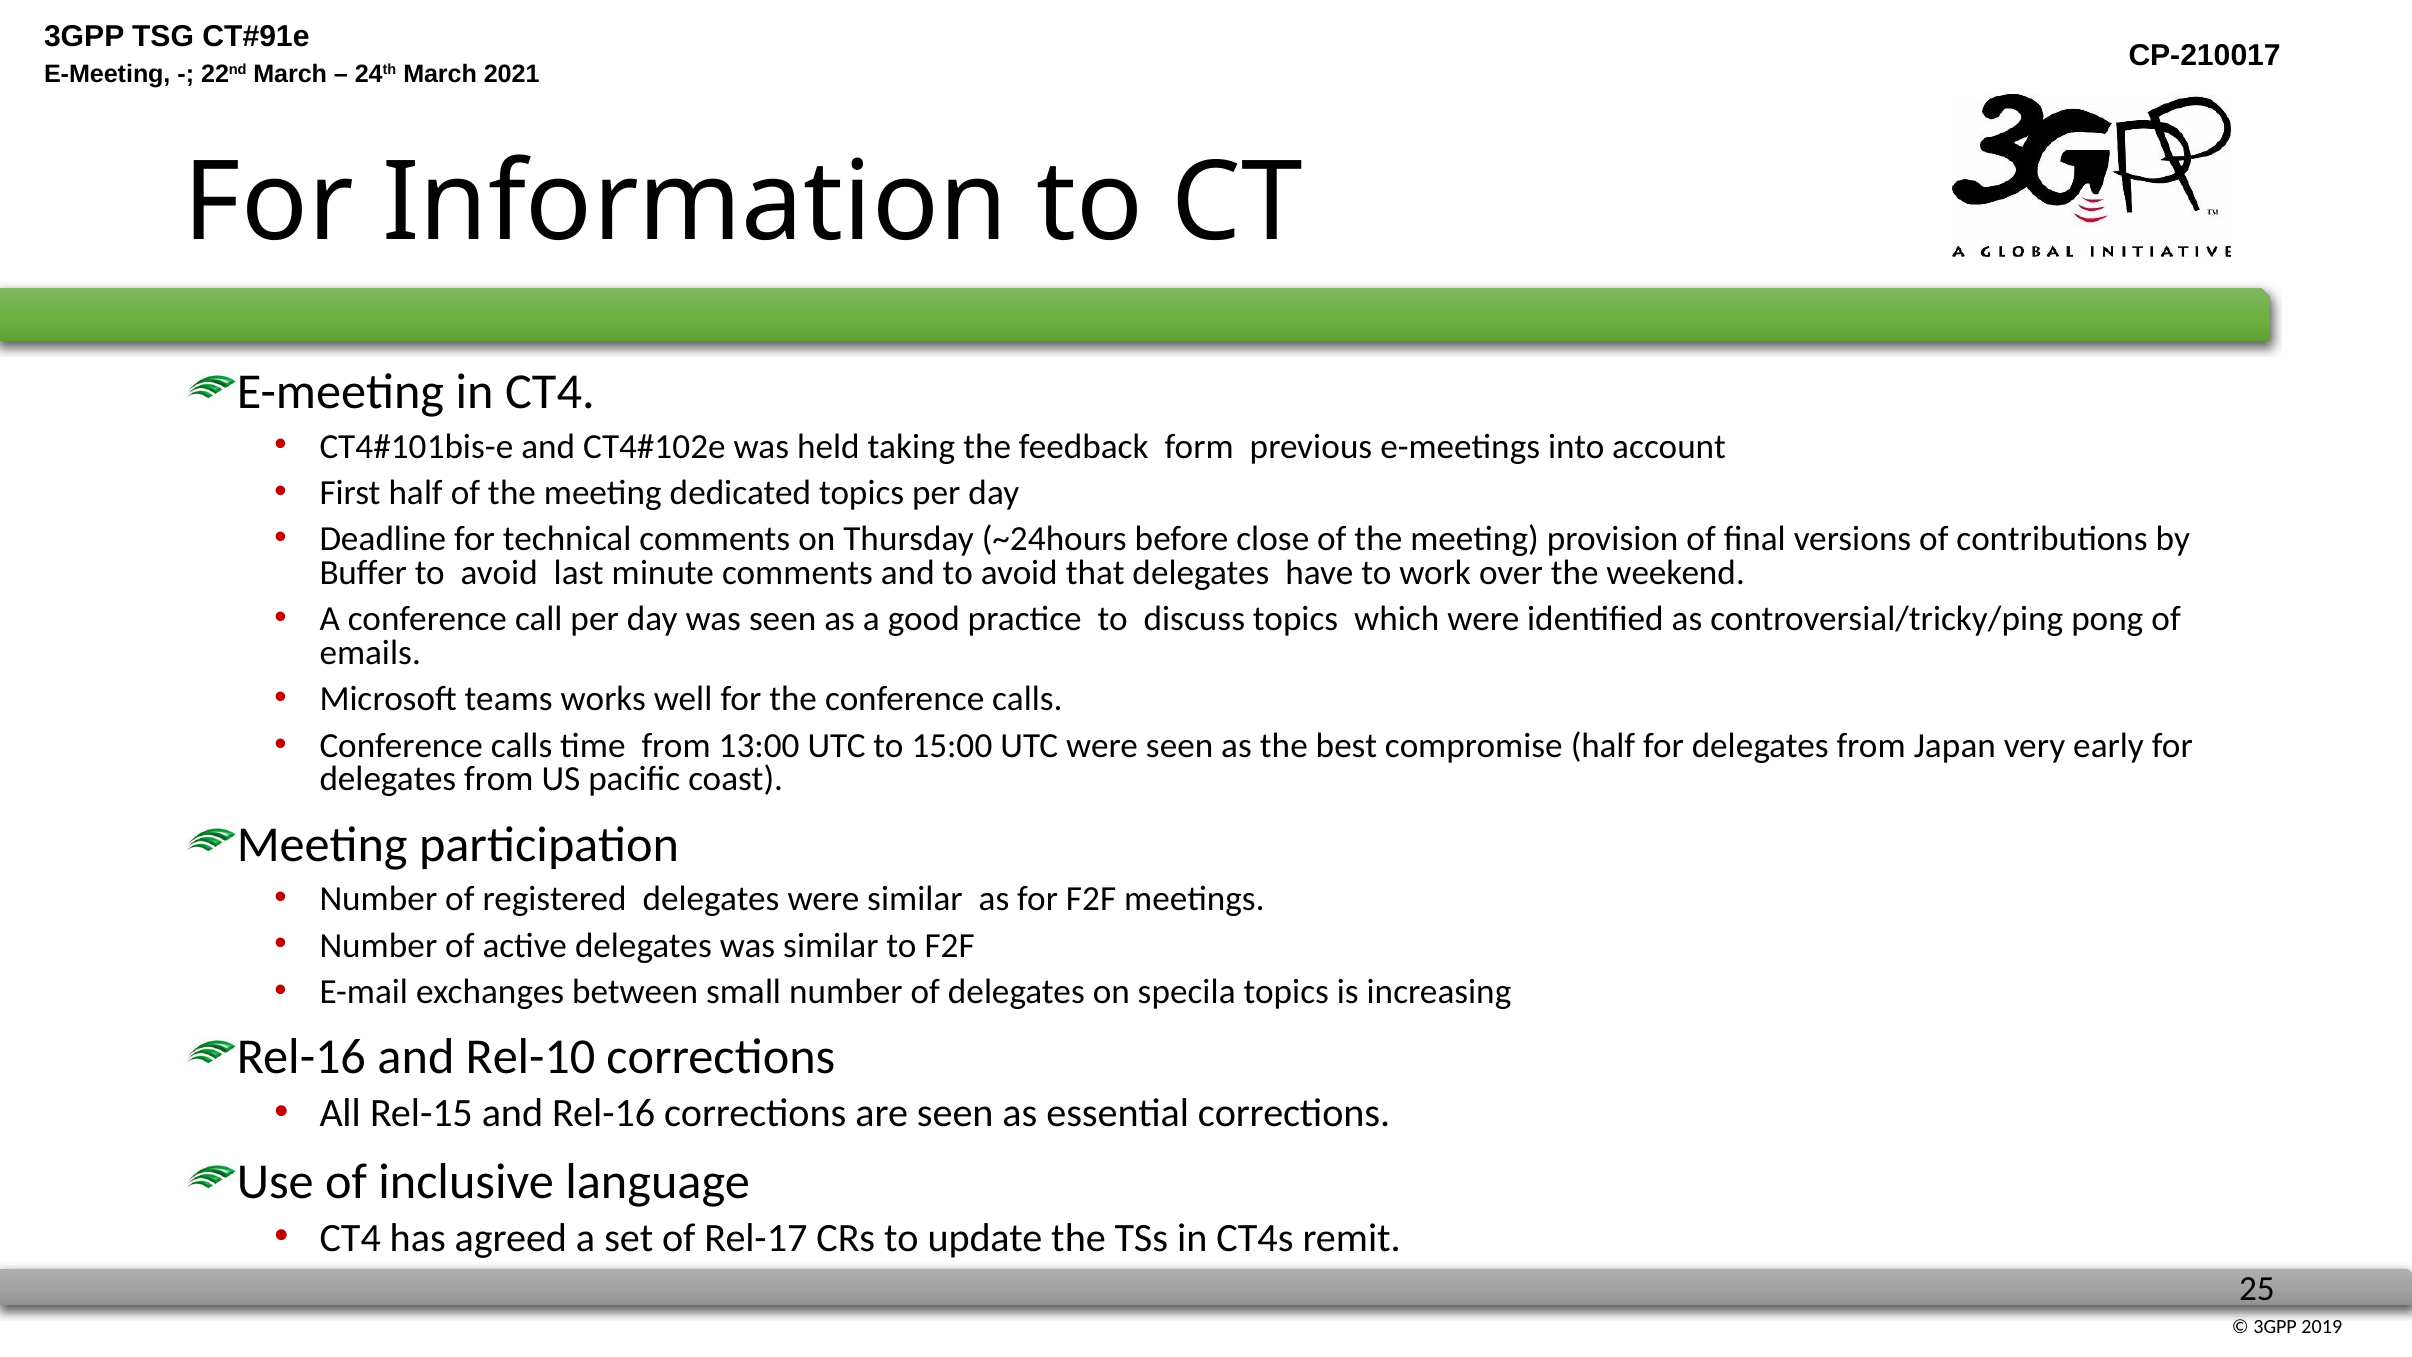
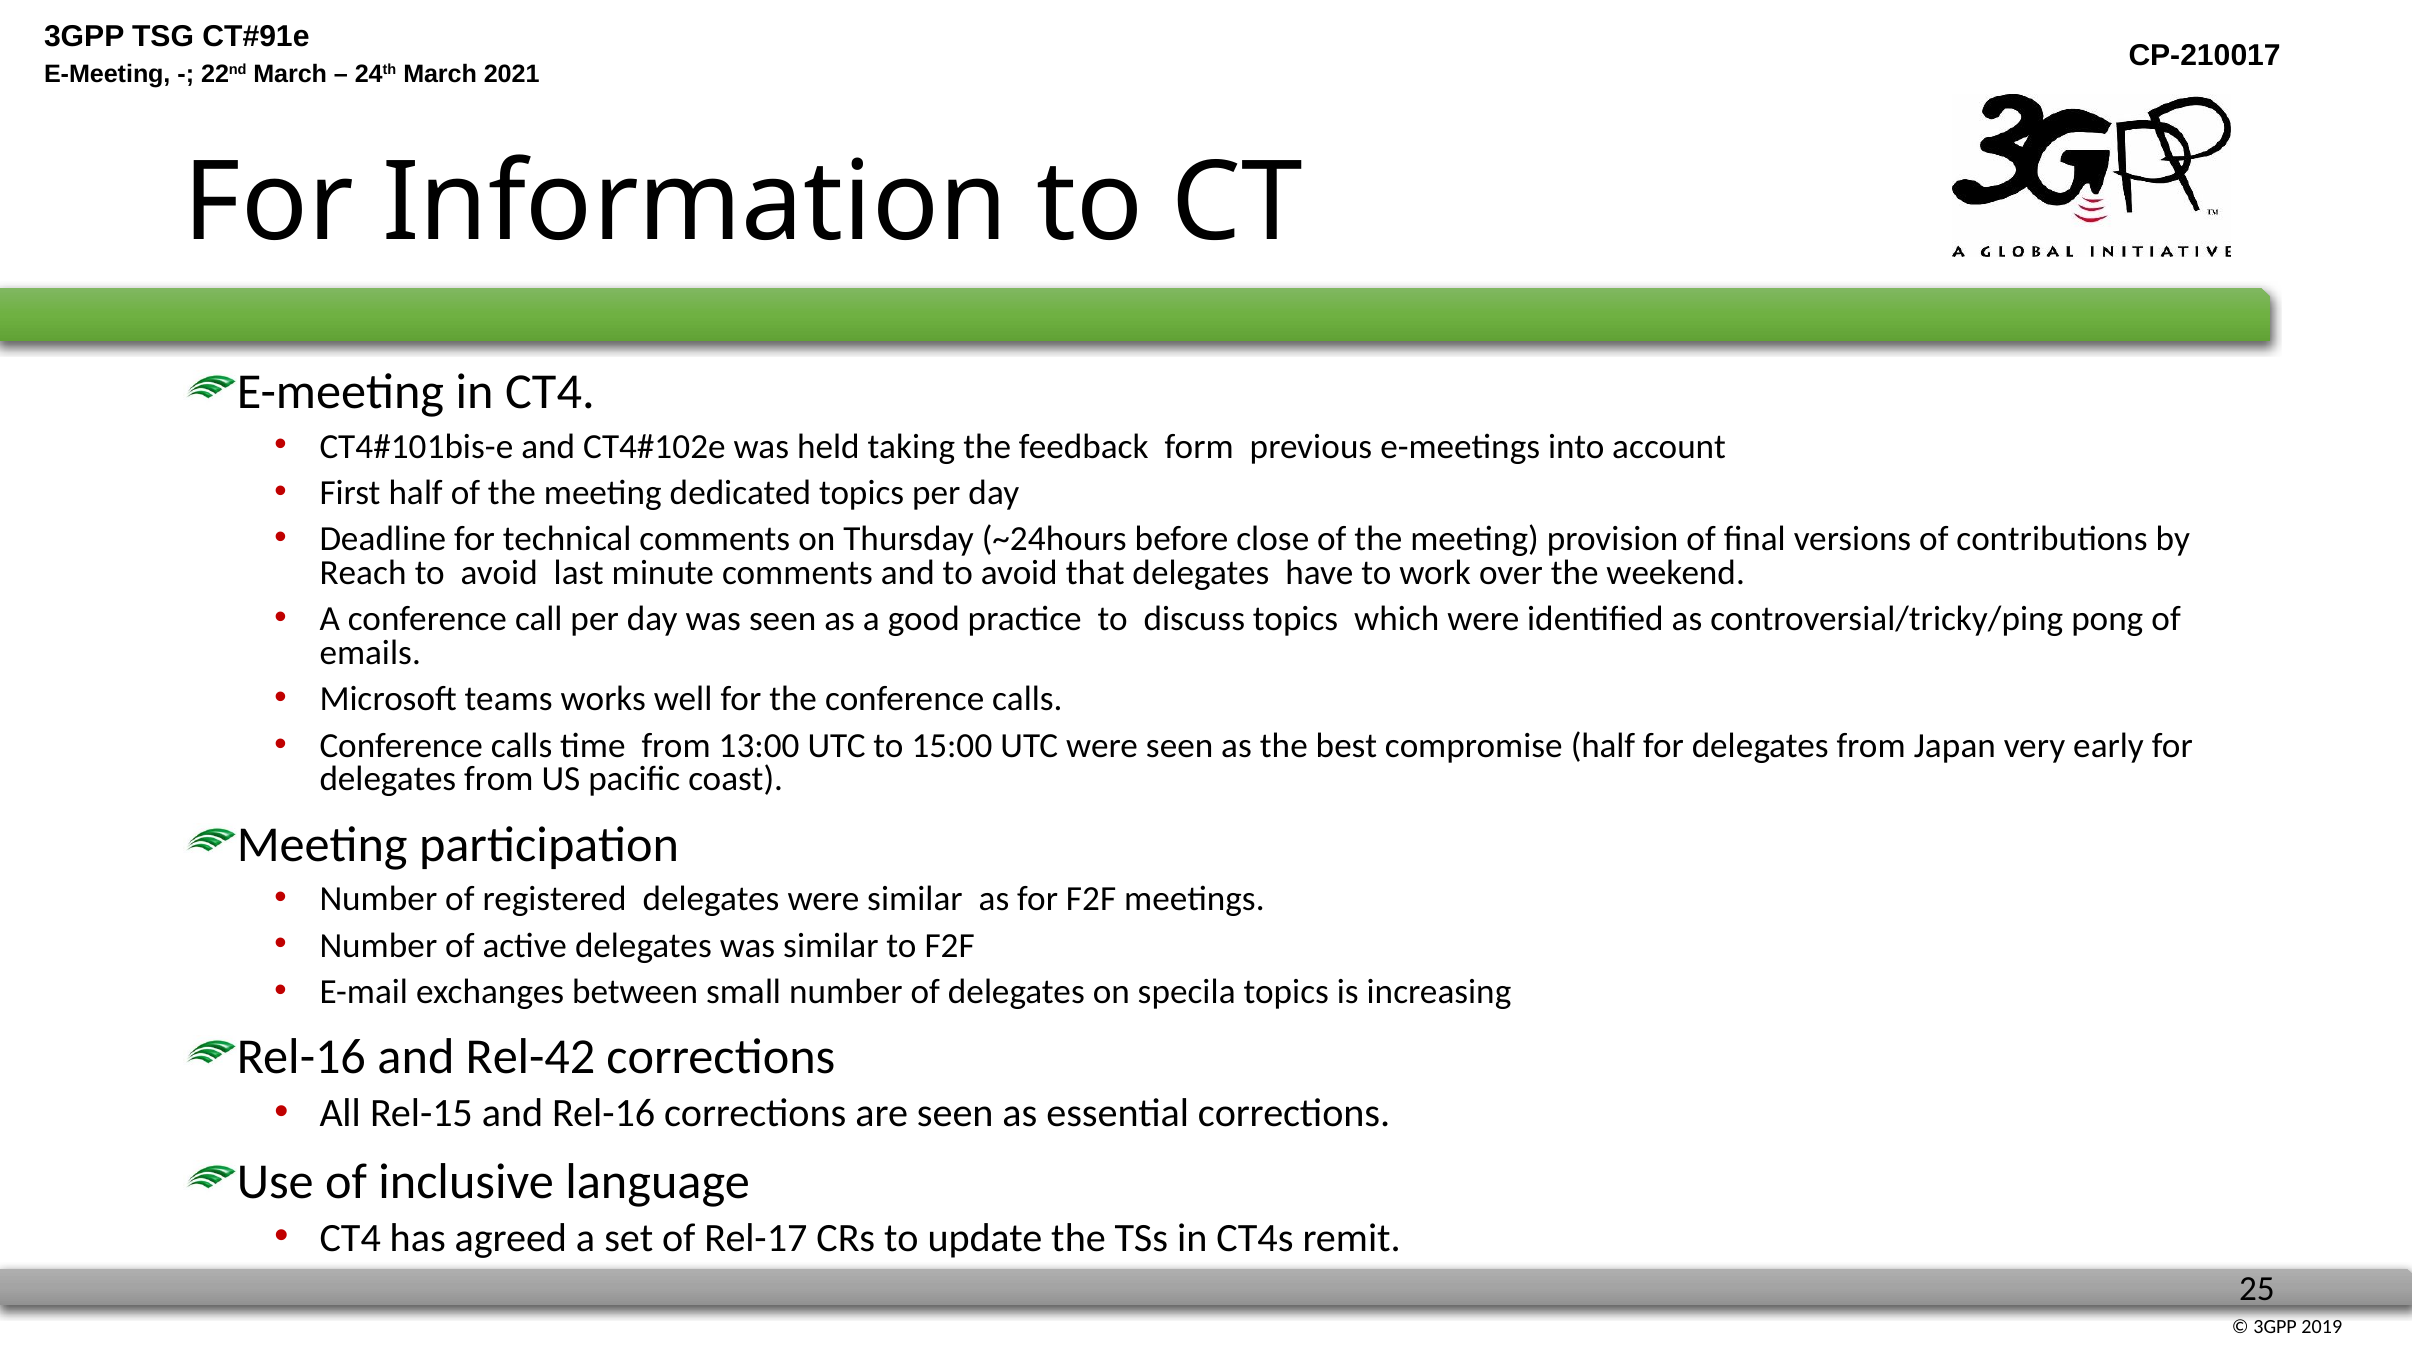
Buffer: Buffer -> Reach
Rel-10: Rel-10 -> Rel-42
